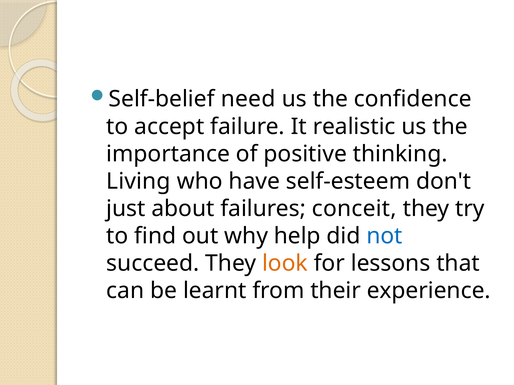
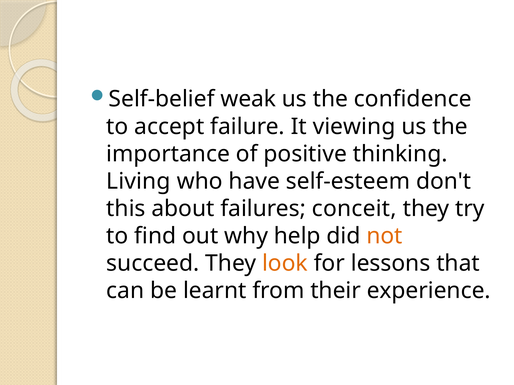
need: need -> weak
realistic: realistic -> viewing
just: just -> this
not colour: blue -> orange
